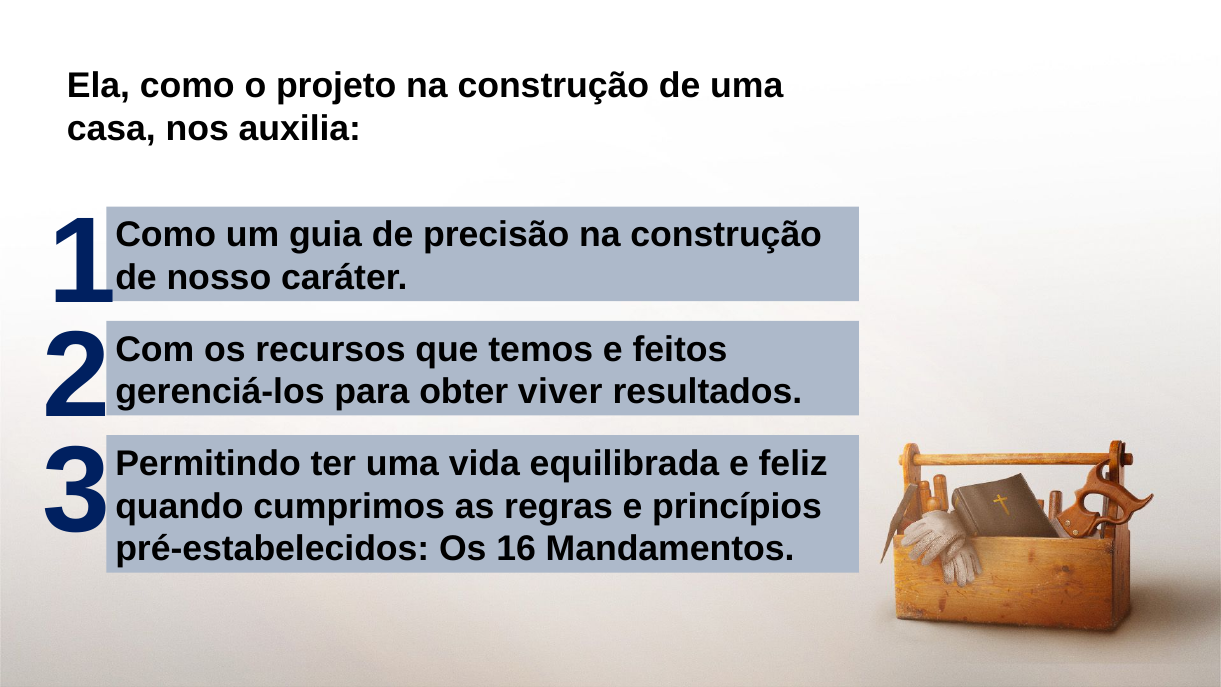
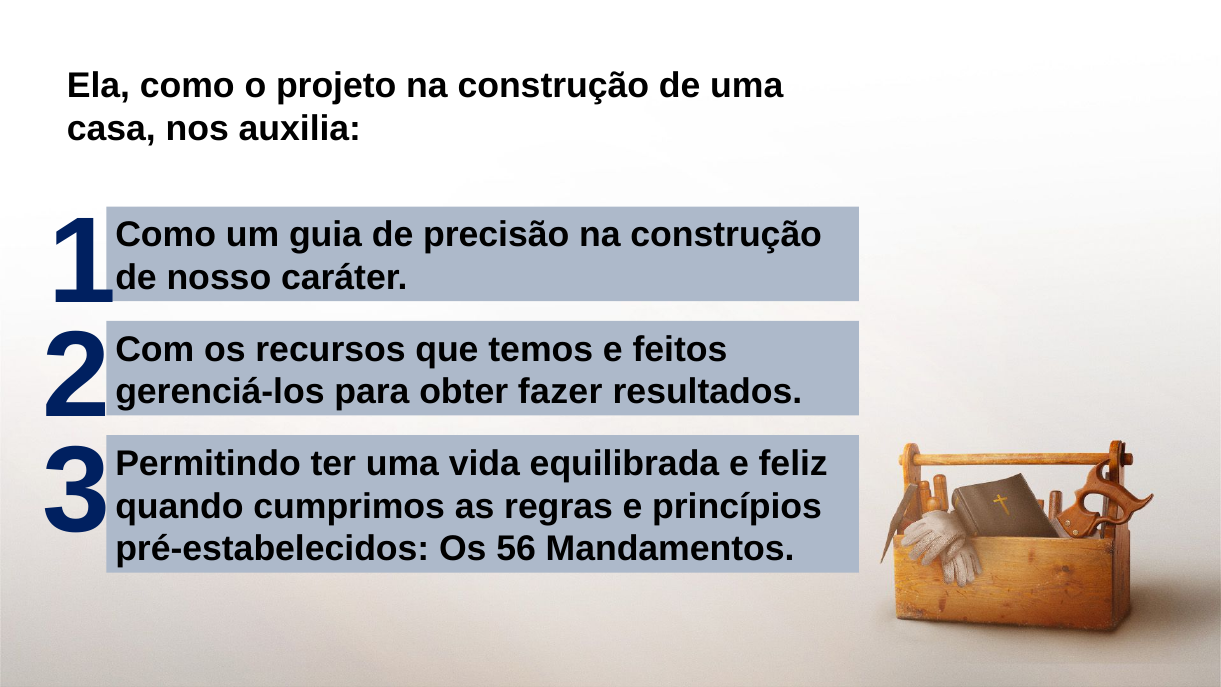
viver: viver -> fazer
16: 16 -> 56
